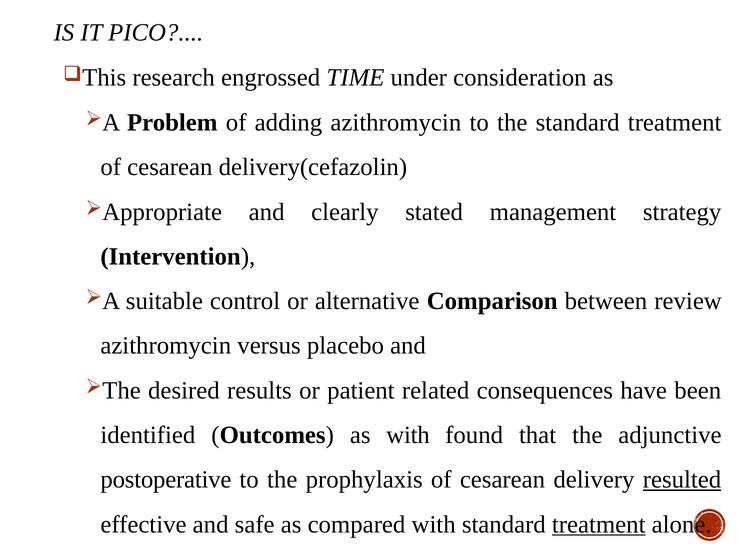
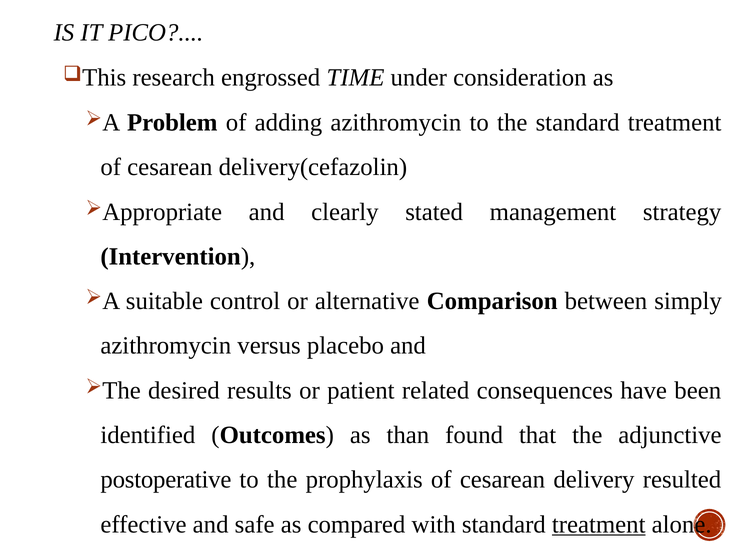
review: review -> simply
as with: with -> than
resulted underline: present -> none
